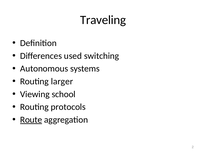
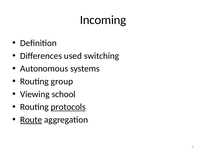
Traveling: Traveling -> Incoming
larger: larger -> group
protocols underline: none -> present
